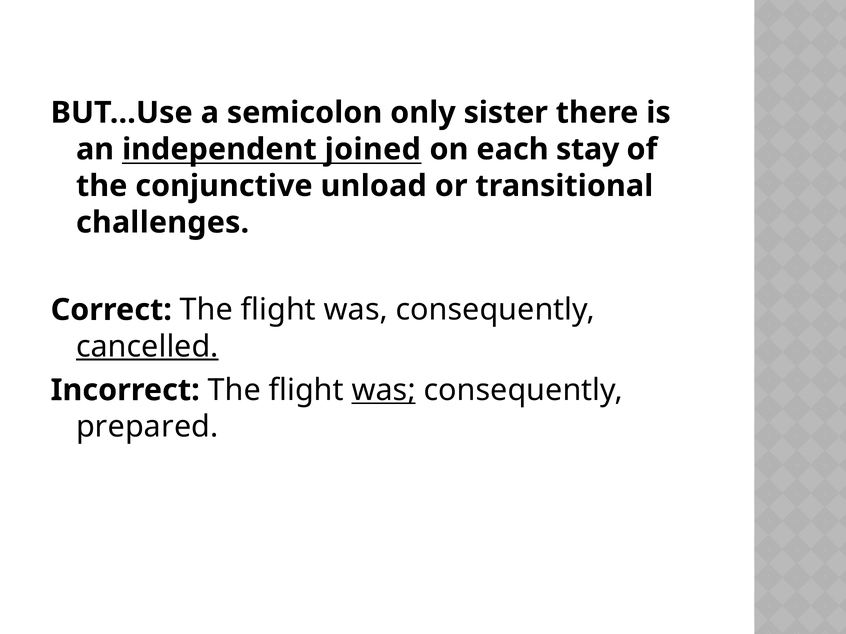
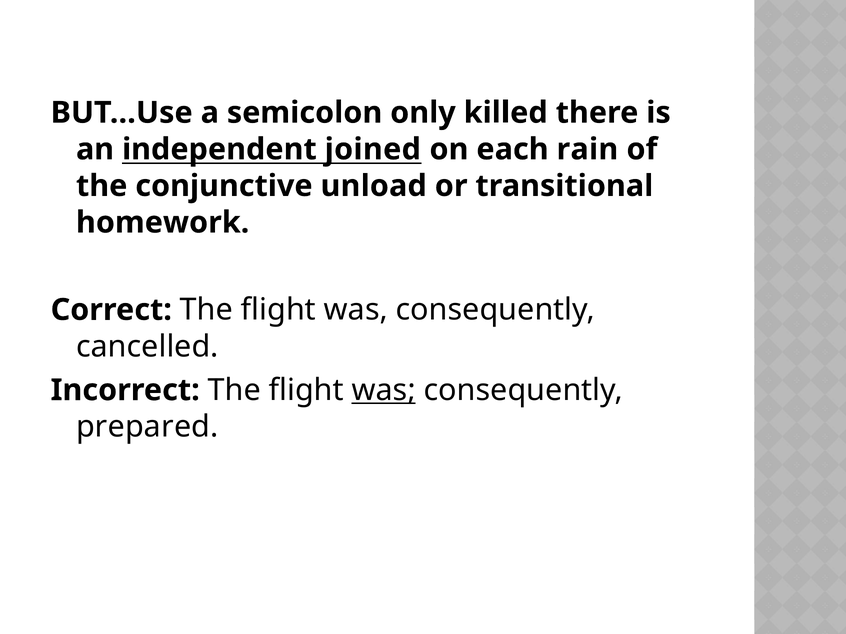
sister: sister -> killed
stay: stay -> rain
challenges: challenges -> homework
cancelled underline: present -> none
